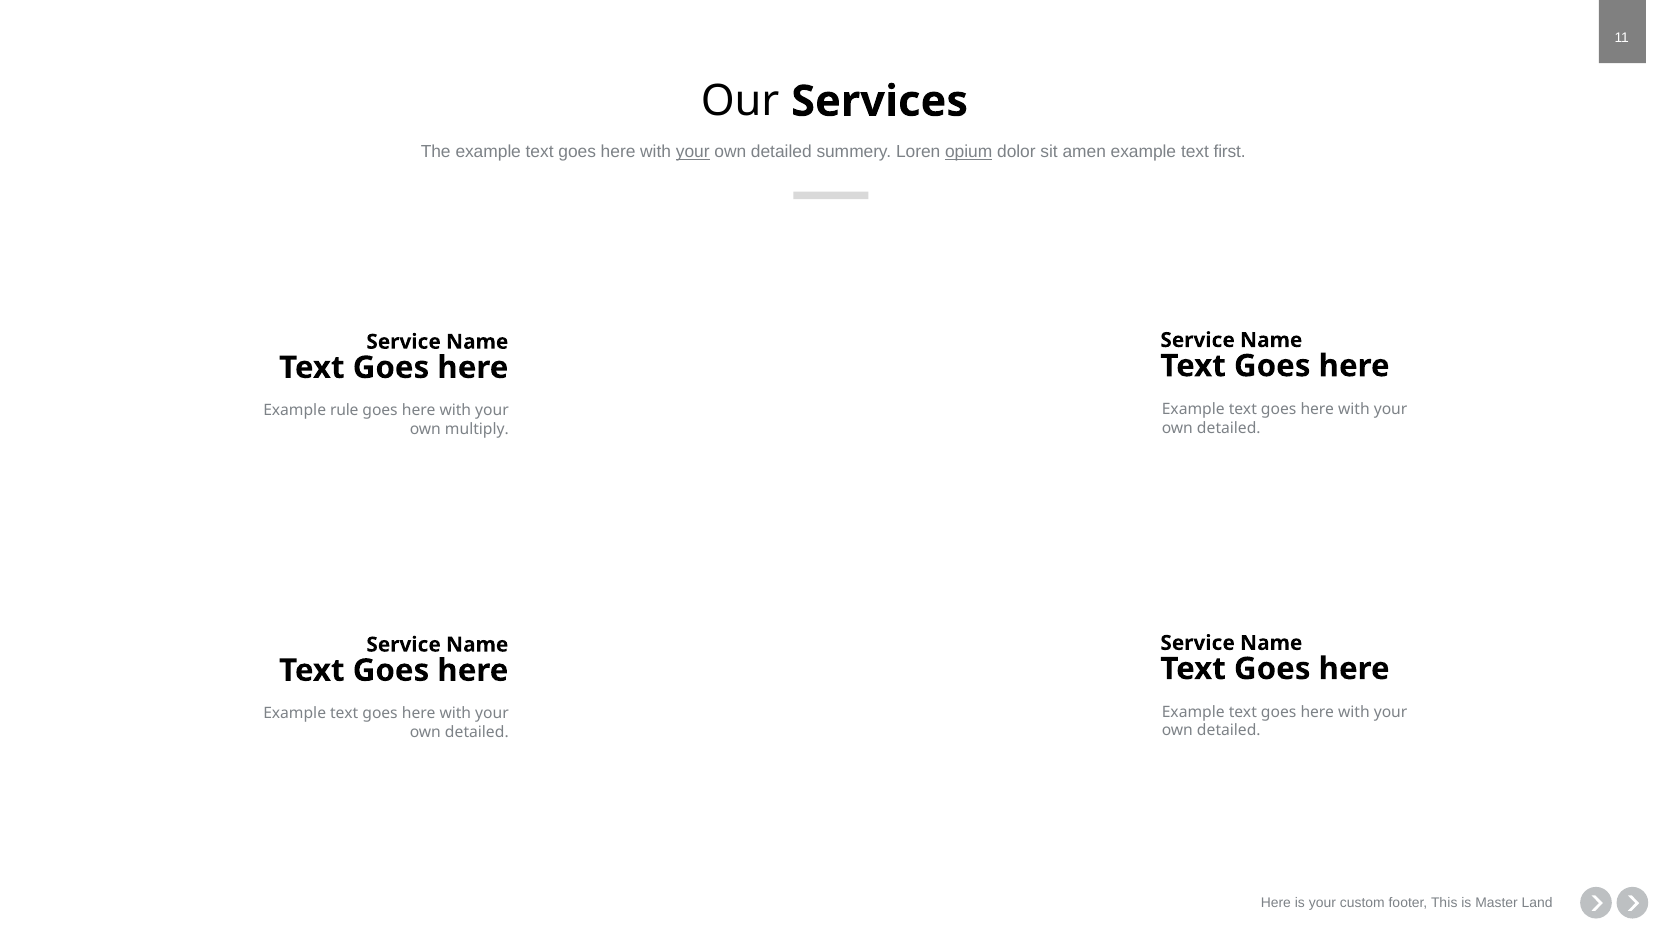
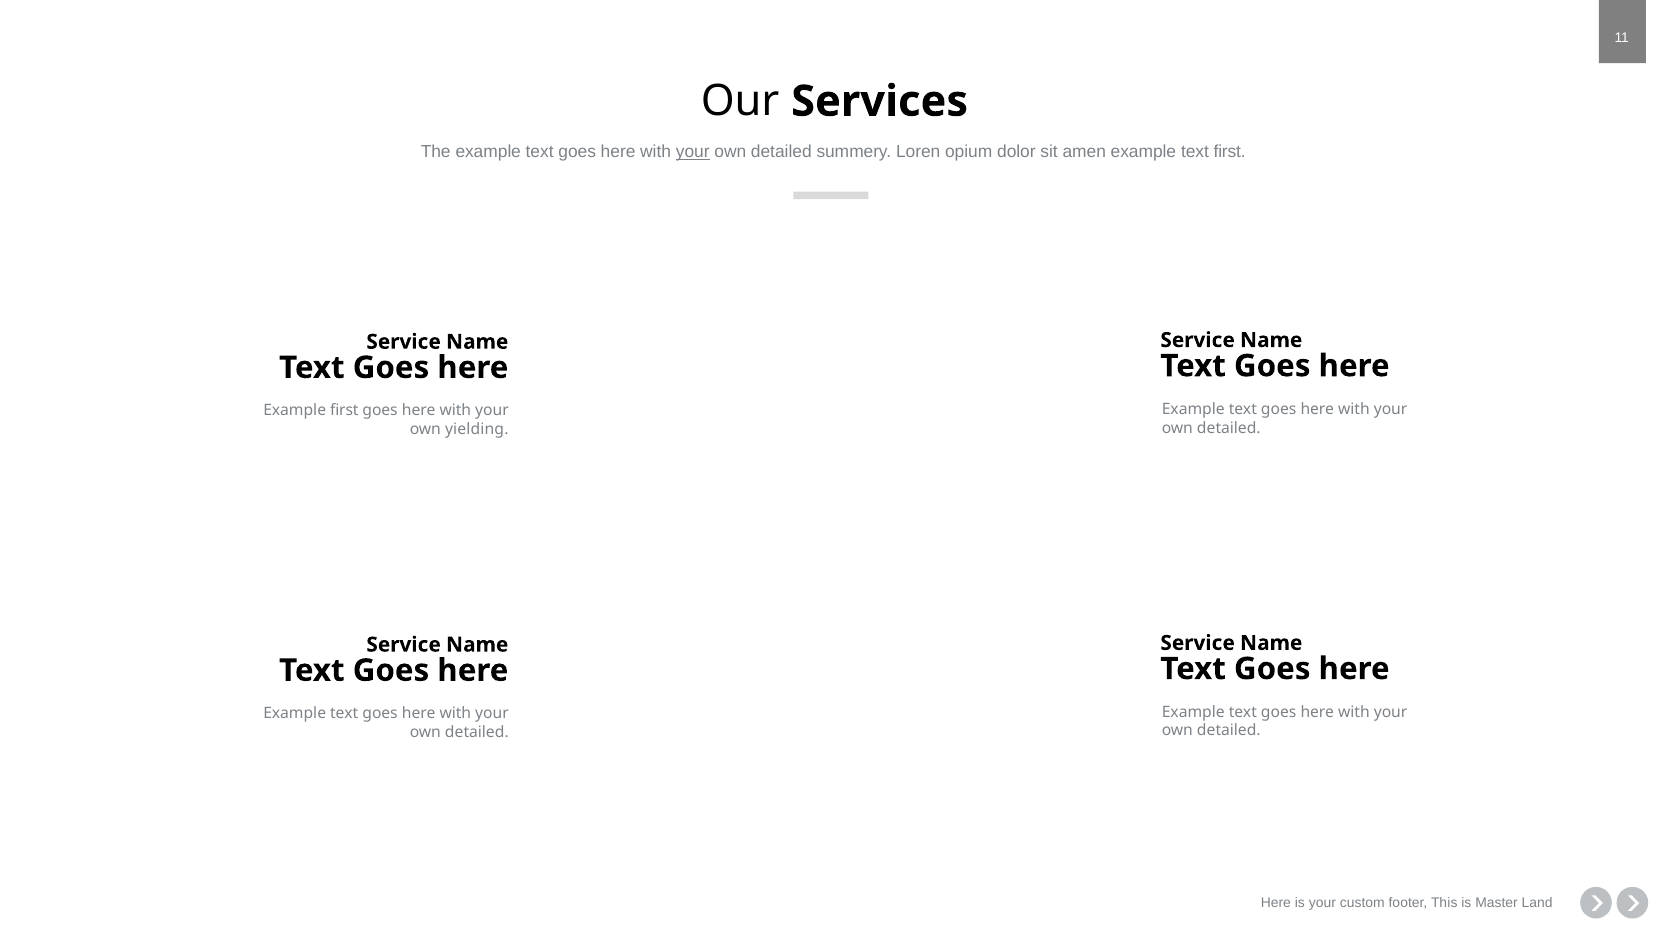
opium underline: present -> none
Example rule: rule -> first
multiply: multiply -> yielding
